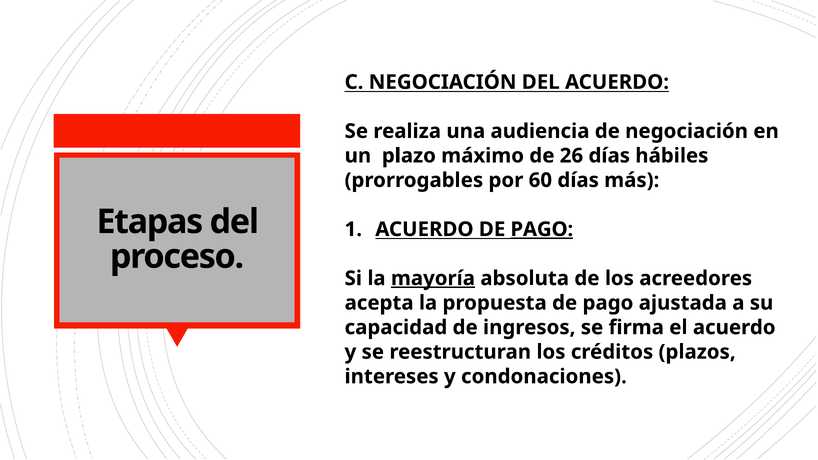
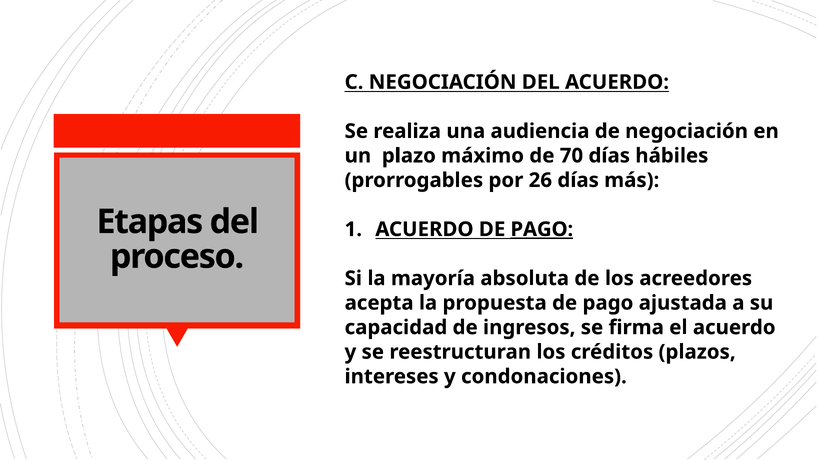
26: 26 -> 70
60: 60 -> 26
mayoría underline: present -> none
